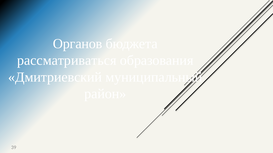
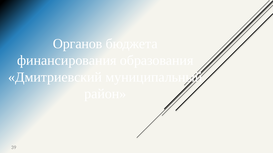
рассматриваться: рассматриваться -> финансирования
